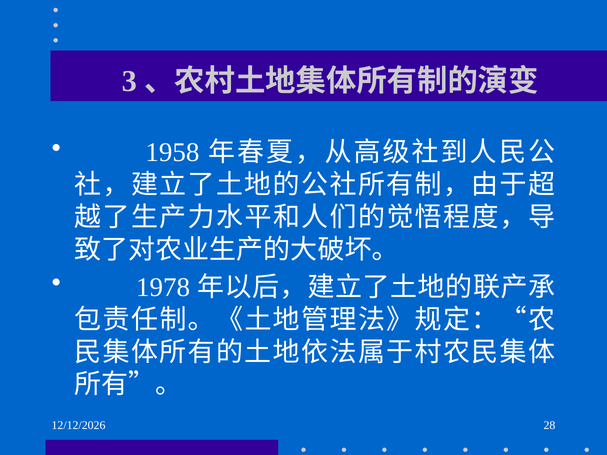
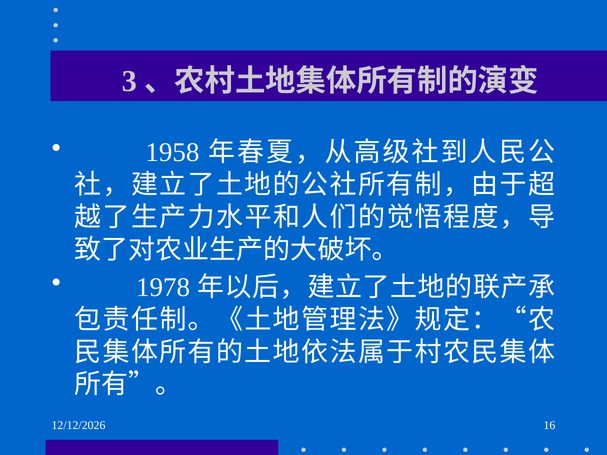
28: 28 -> 16
